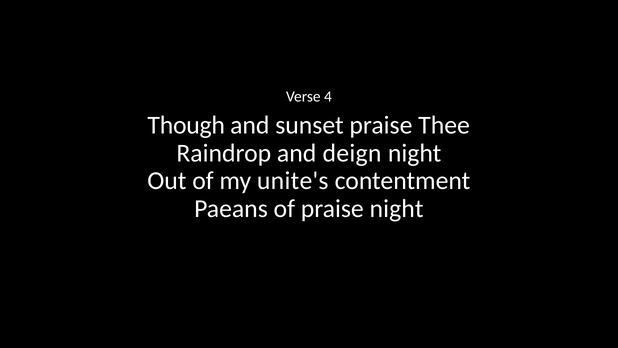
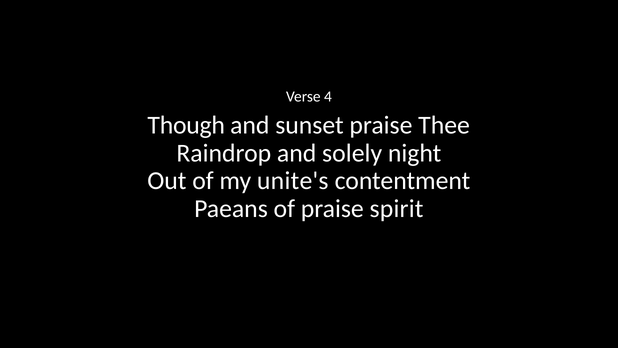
deign: deign -> solely
praise night: night -> spirit
